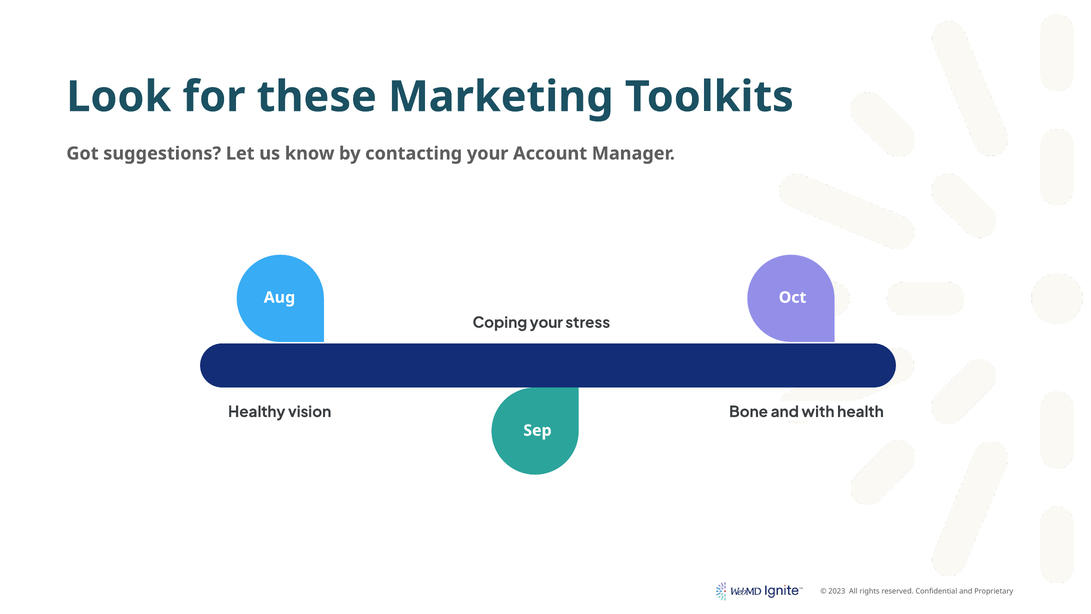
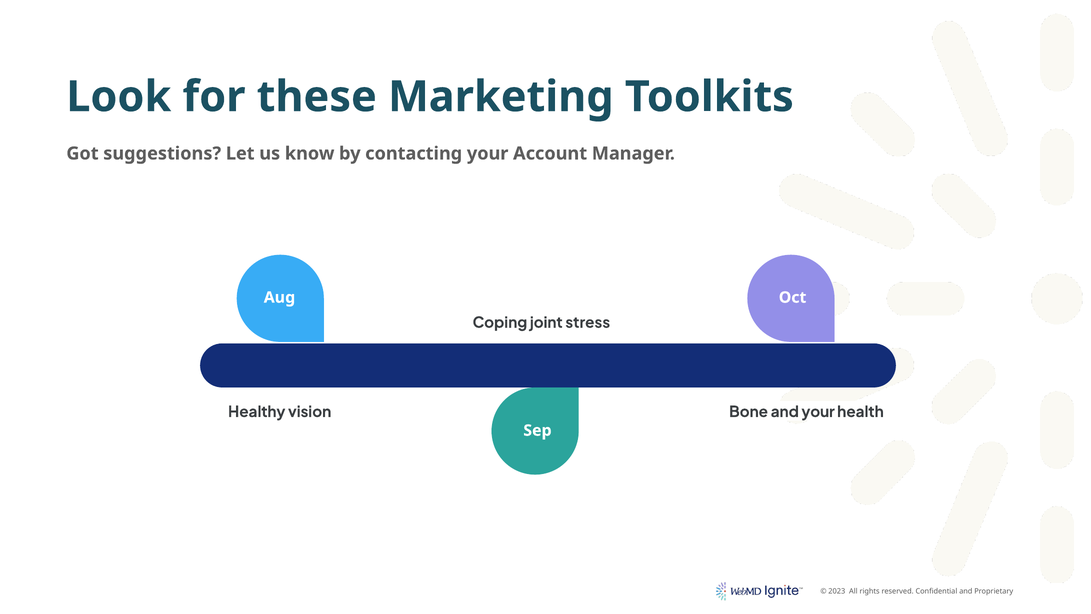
Coping your: your -> joint
and with: with -> your
